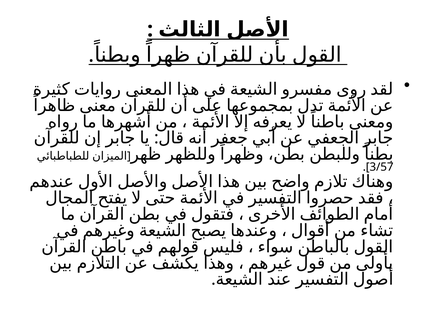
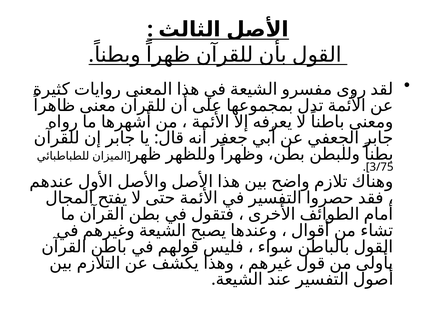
3/57: 3/57 -> 3/75
